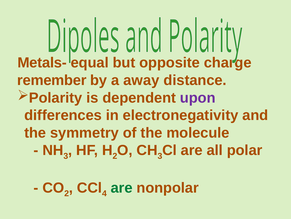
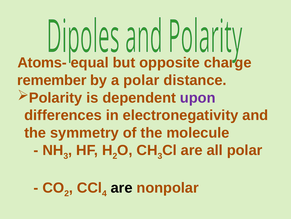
Metals-: Metals- -> Atoms-
a away: away -> polar
are at (122, 187) colour: green -> black
